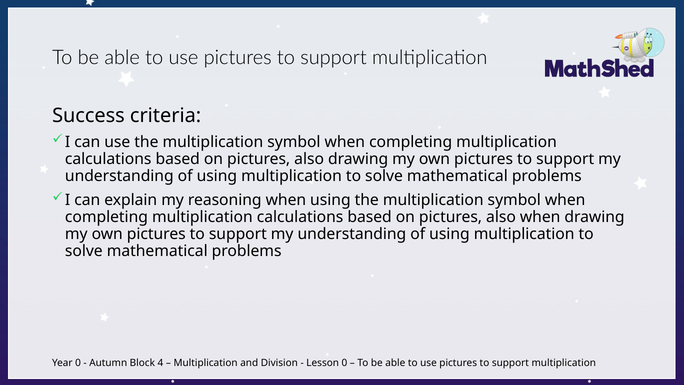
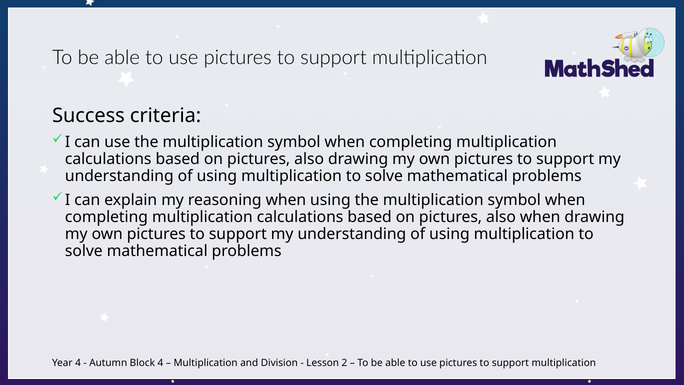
Year 0: 0 -> 4
Lesson 0: 0 -> 2
